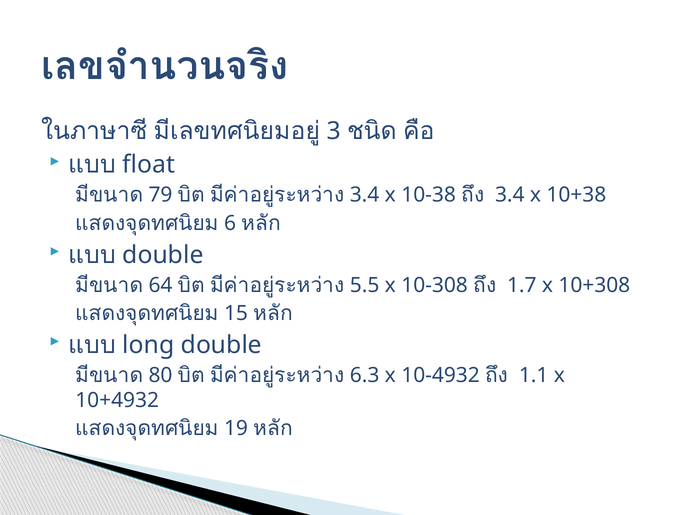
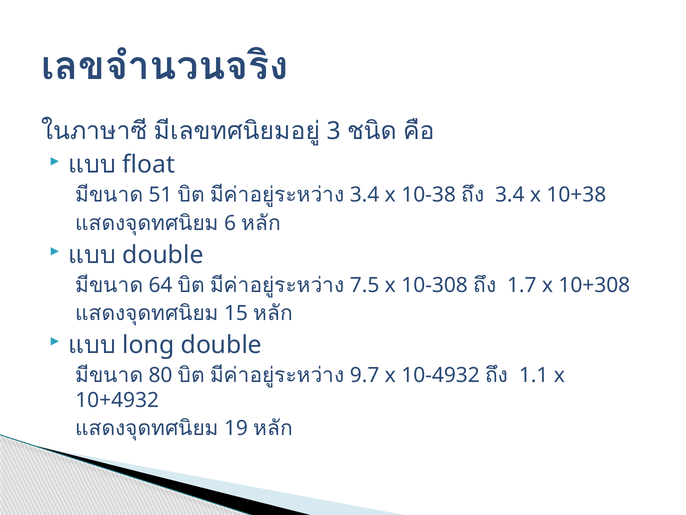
79: 79 -> 51
5.5: 5.5 -> 7.5
6.3: 6.3 -> 9.7
